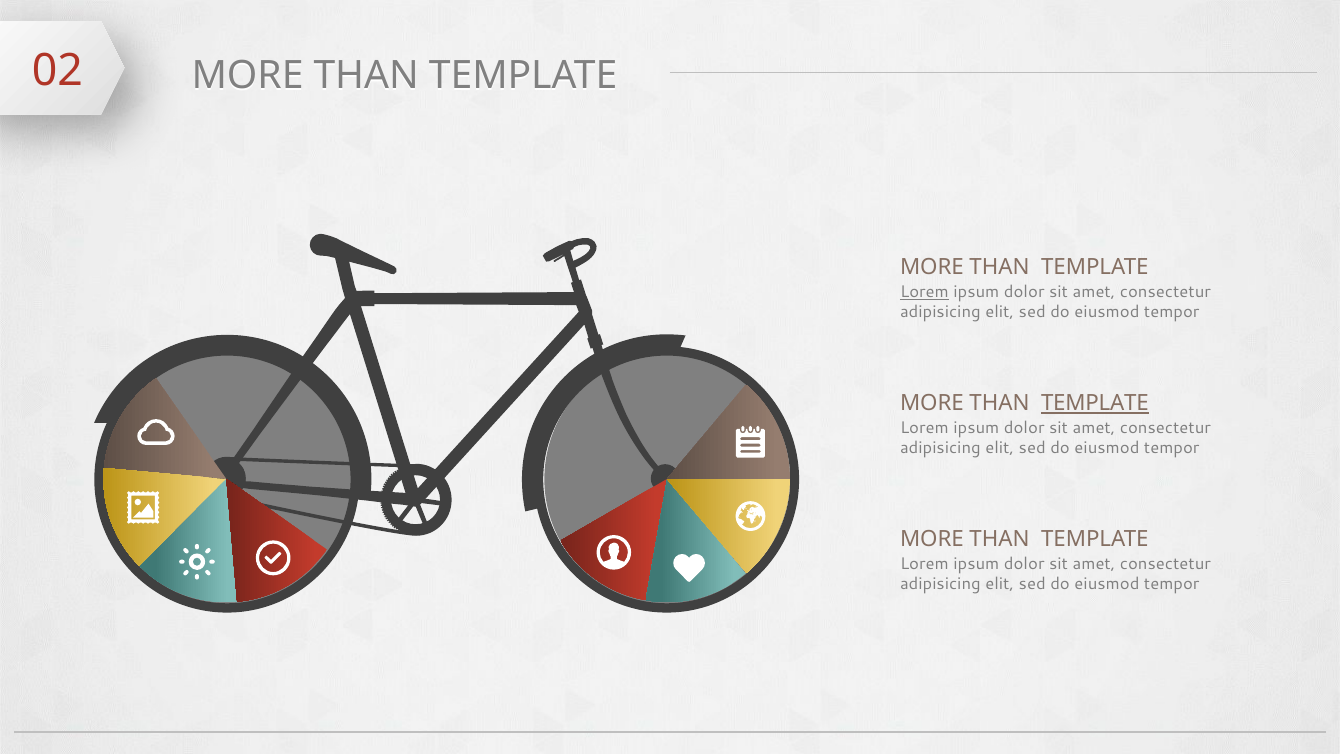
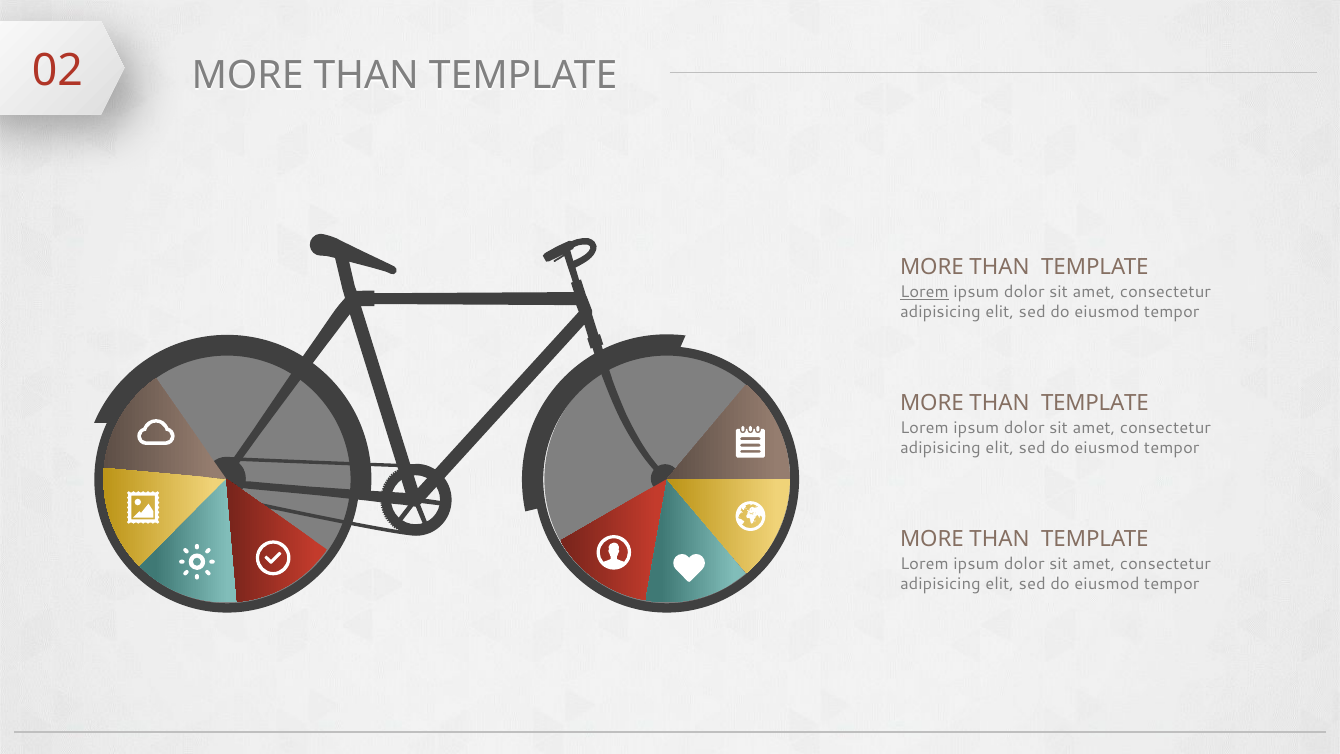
TEMPLATE at (1095, 403) underline: present -> none
